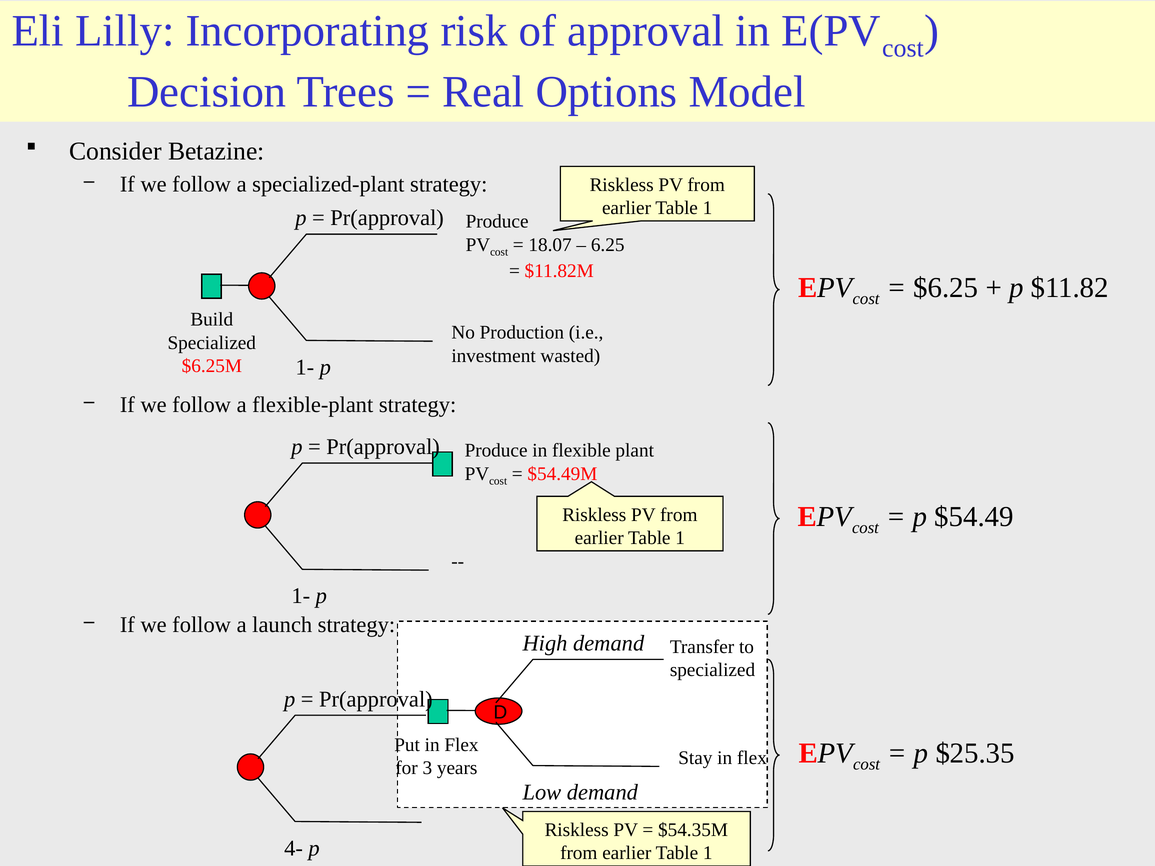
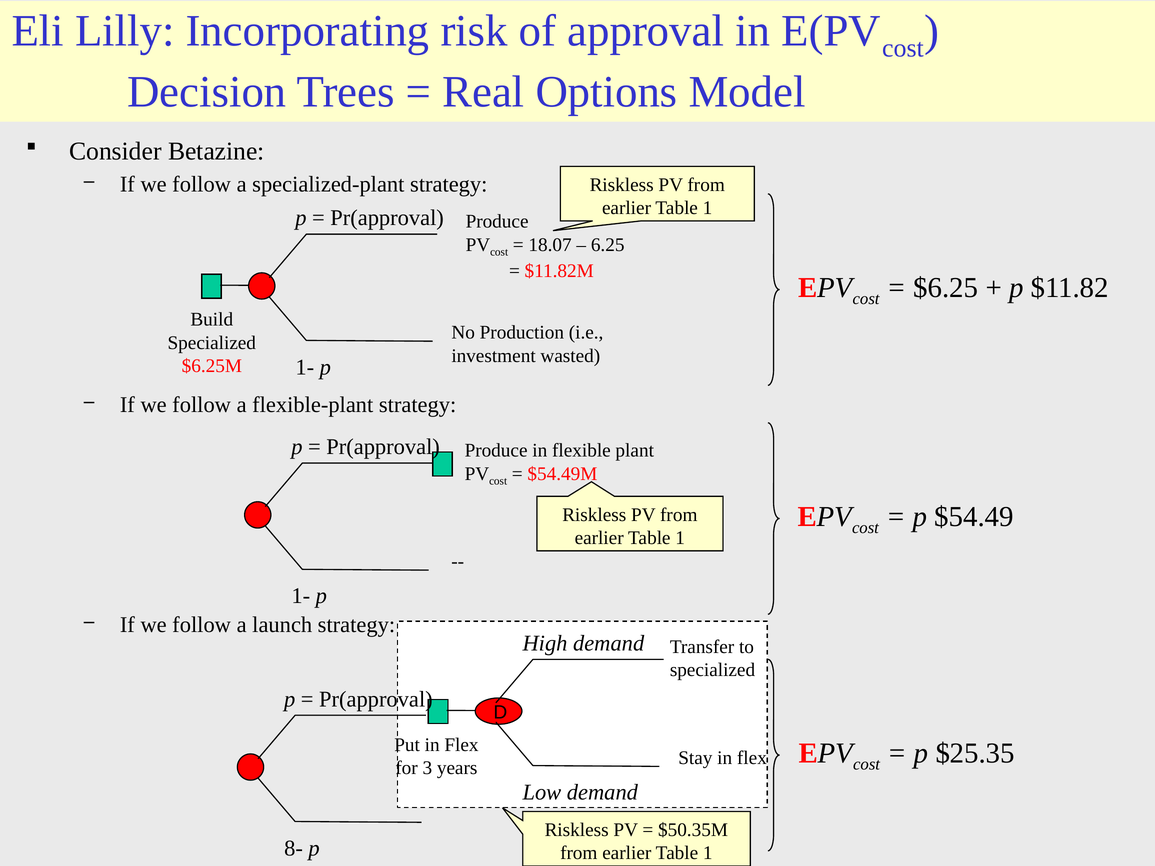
$54.35M: $54.35M -> $50.35M
4-: 4- -> 8-
